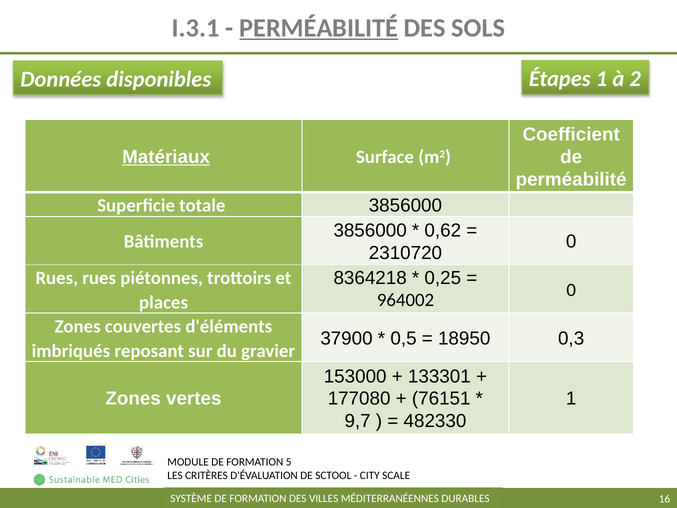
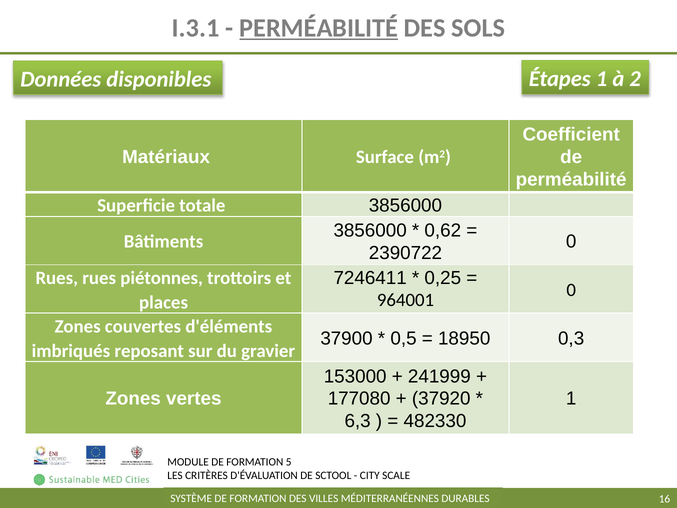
Matériaux underline: present -> none
2310720: 2310720 -> 2390722
8364218: 8364218 -> 7246411
964002: 964002 -> 964001
133301: 133301 -> 241999
76151: 76151 -> 37920
9,7: 9,7 -> 6,3
